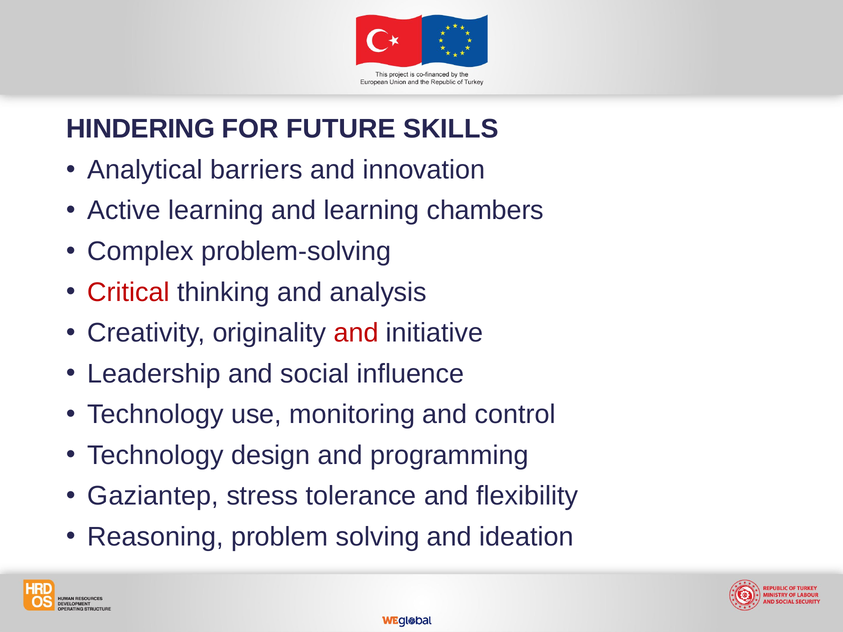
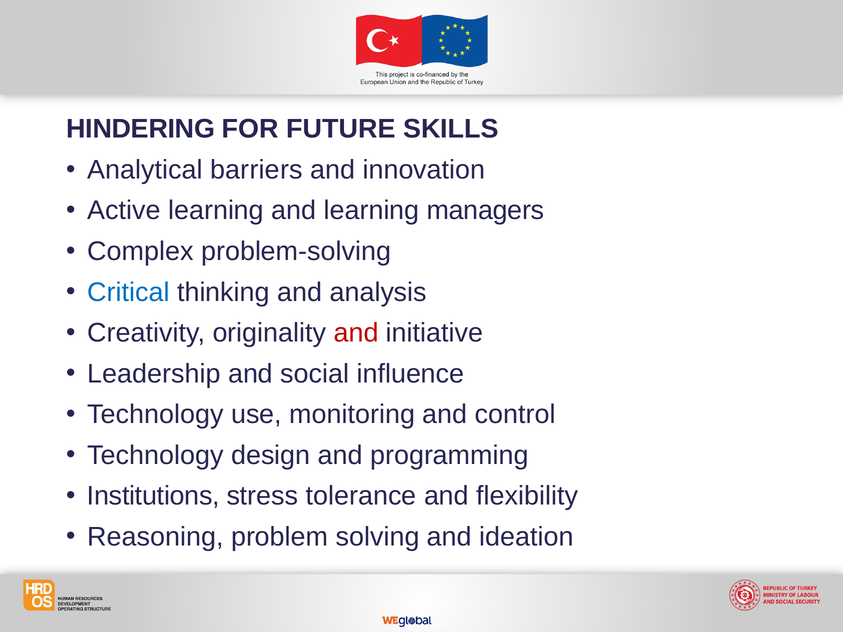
chambers: chambers -> managers
Critical colour: red -> blue
Gaziantep: Gaziantep -> Institutions
